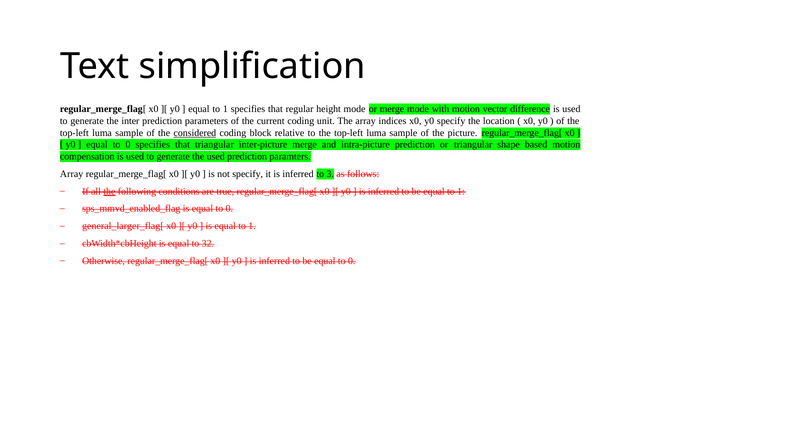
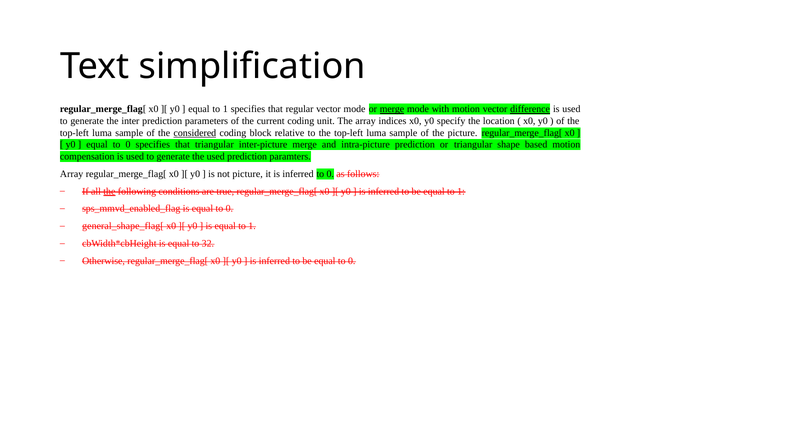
regular height: height -> vector
merge at (392, 109) underline: none -> present
difference underline: none -> present
not specify: specify -> picture
inferred to 3: 3 -> 0
general_larger_flag[: general_larger_flag[ -> general_shape_flag[
